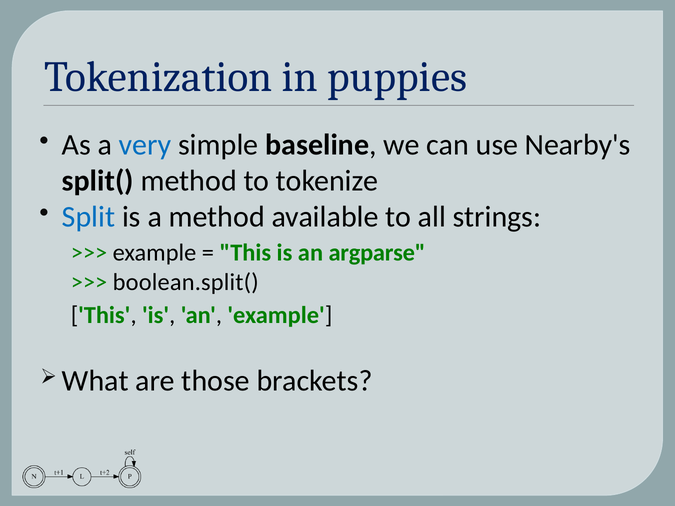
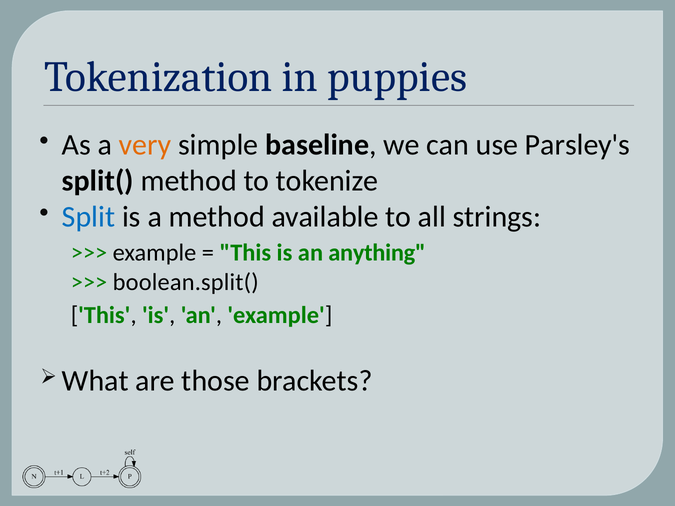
very colour: blue -> orange
Nearby's: Nearby's -> Parsley's
argparse: argparse -> anything
